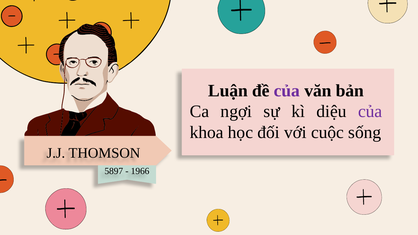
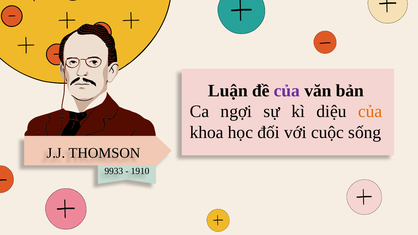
của at (370, 112) colour: purple -> orange
5897: 5897 -> 9933
1966: 1966 -> 1910
